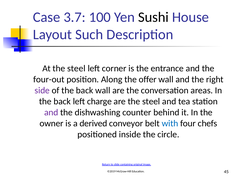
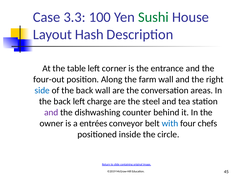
3.7: 3.7 -> 3.3
Sushi colour: black -> green
Such: Such -> Hash
At the steel: steel -> table
offer: offer -> farm
side colour: purple -> blue
derived: derived -> entrées
